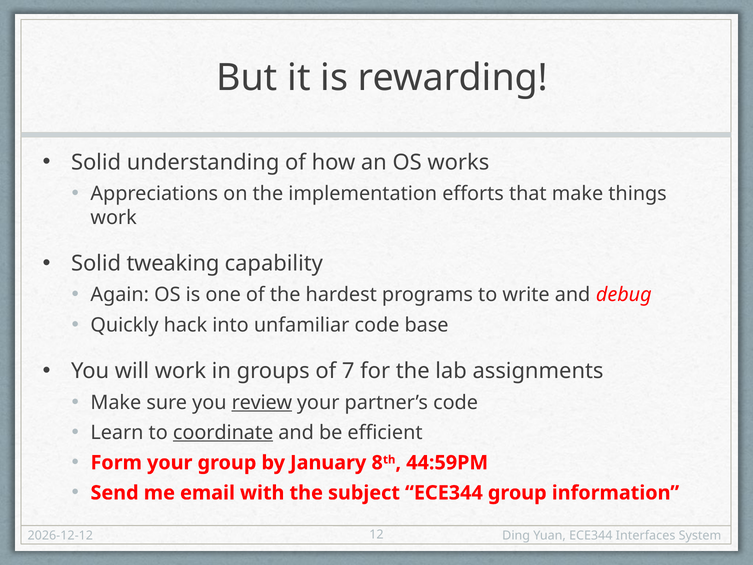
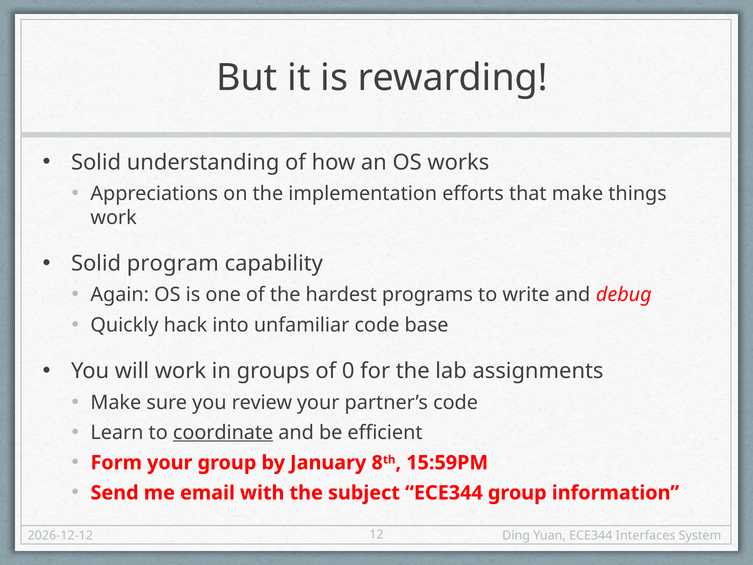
tweaking: tweaking -> program
7: 7 -> 0
review underline: present -> none
44:59PM: 44:59PM -> 15:59PM
